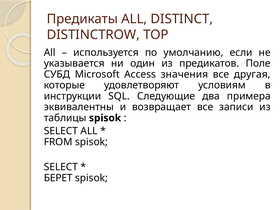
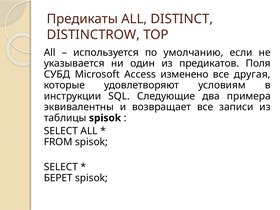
Поле: Поле -> Поля
значения: значения -> изменено
